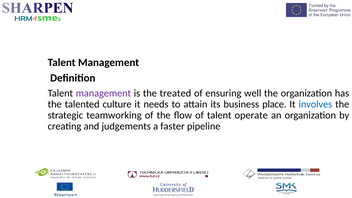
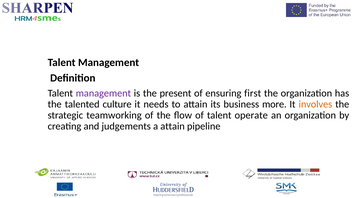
treated: treated -> present
well: well -> first
place: place -> more
involves colour: blue -> orange
a faster: faster -> attain
